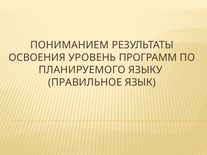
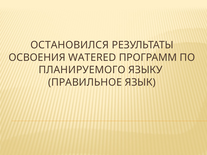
ПОНИМАНИЕМ: ПОНИМАНИЕМ -> ОСТАНОВИЛСЯ
УРОВЕНЬ: УРОВЕНЬ -> WATERED
